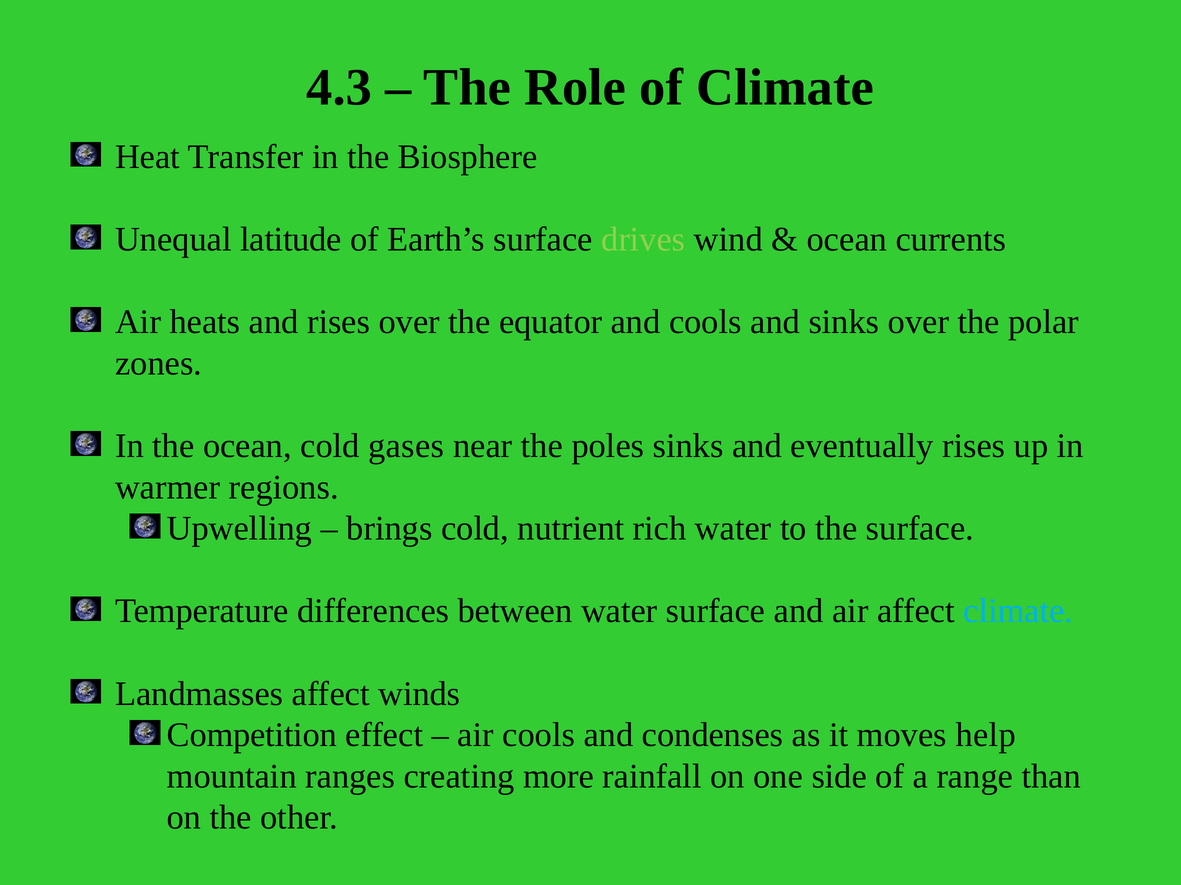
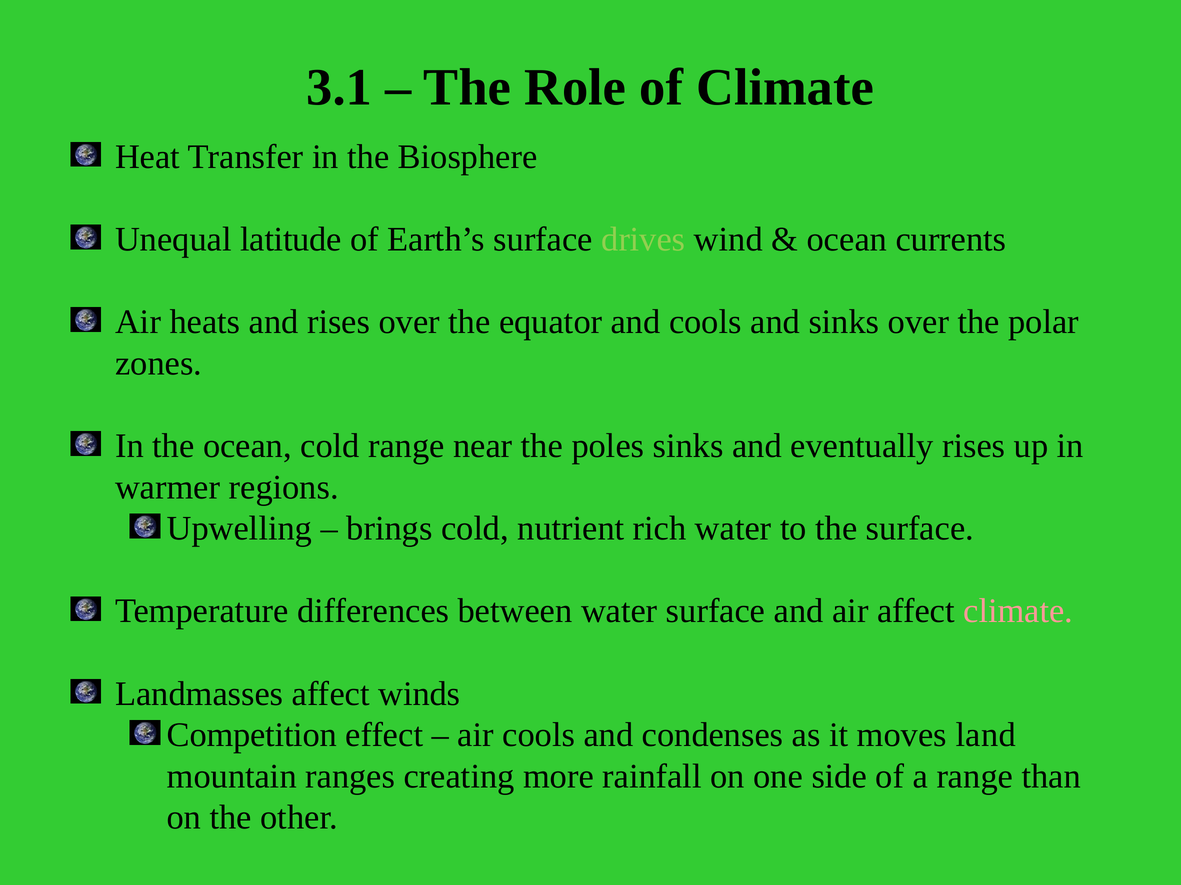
4.3: 4.3 -> 3.1
cold gases: gases -> range
climate at (1018, 612) colour: light blue -> pink
help: help -> land
